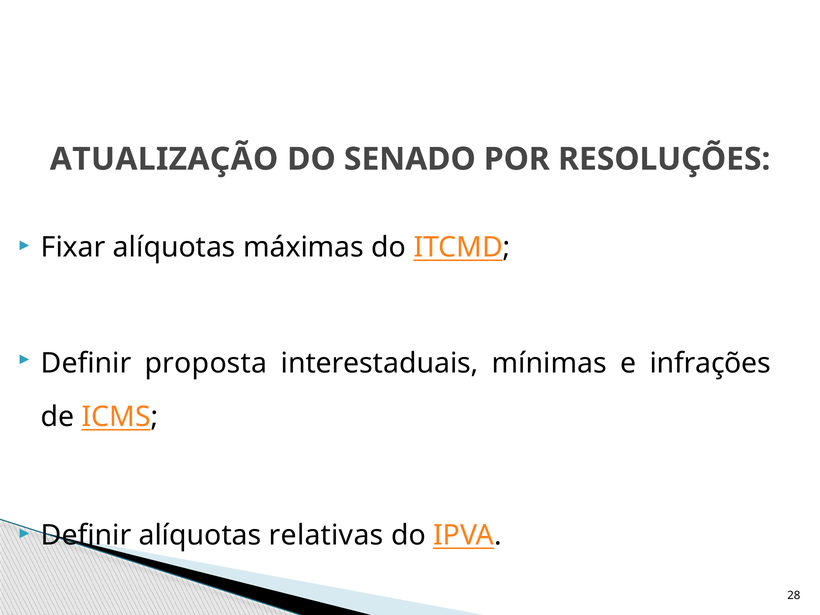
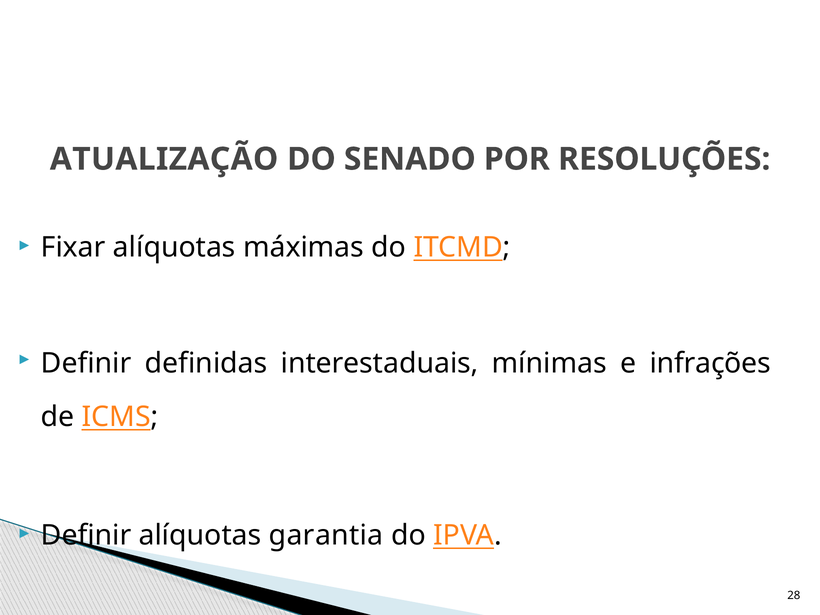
proposta: proposta -> definidas
relativas: relativas -> garantia
